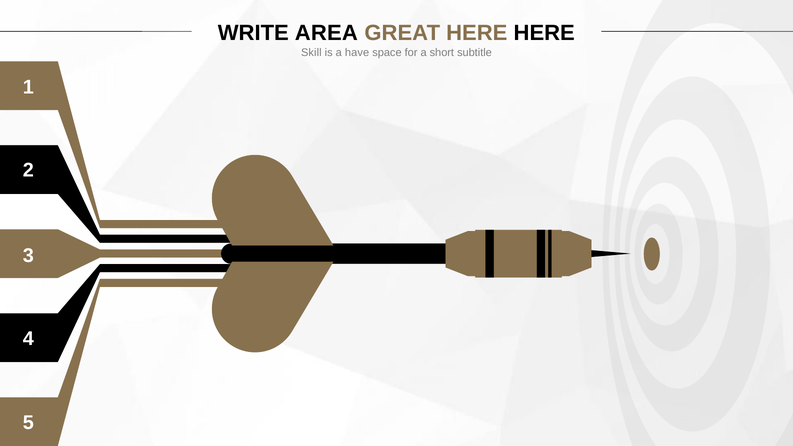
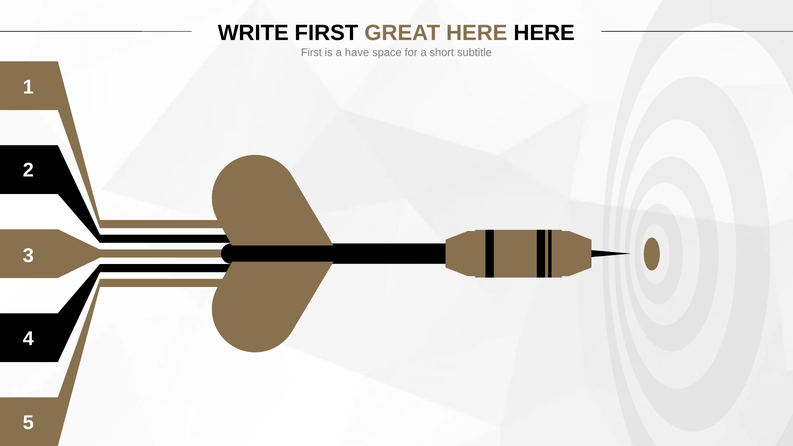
WRITE AREA: AREA -> FIRST
Skill at (311, 53): Skill -> First
